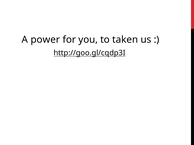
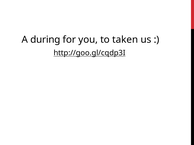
power: power -> during
